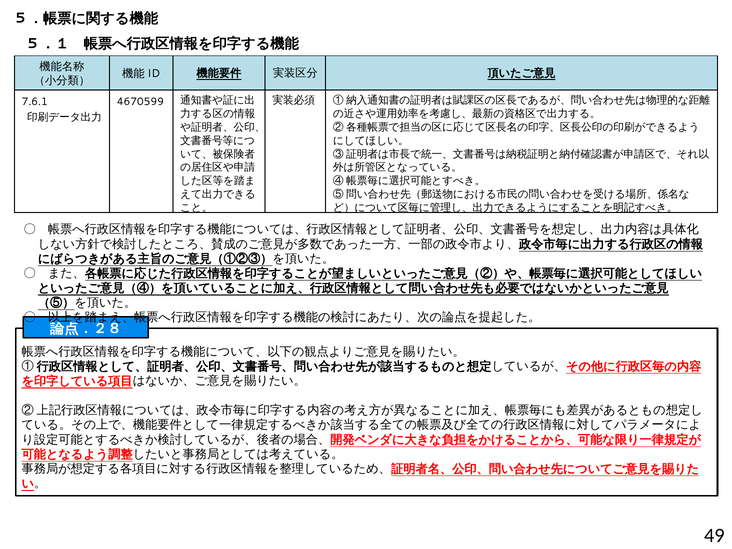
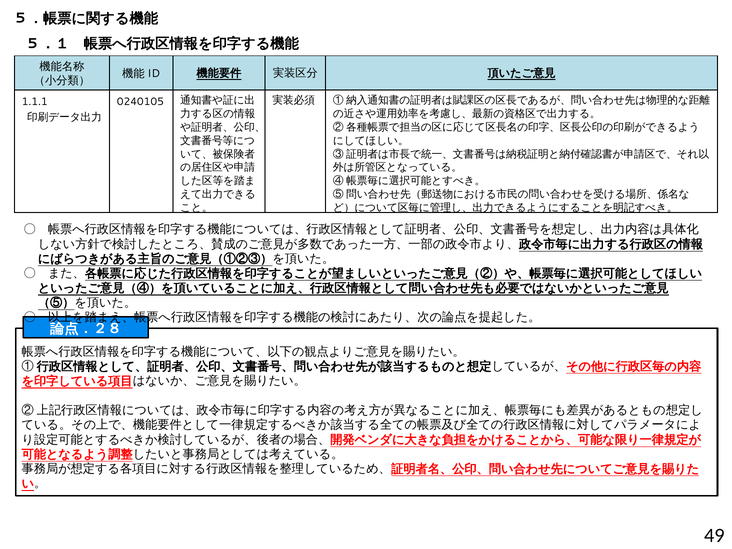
7.6.1: 7.6.1 -> 1.1.1
4670599: 4670599 -> 0240105
